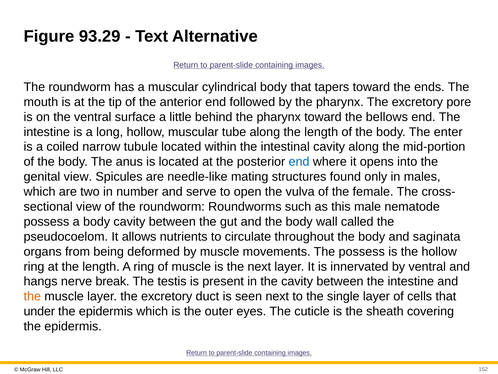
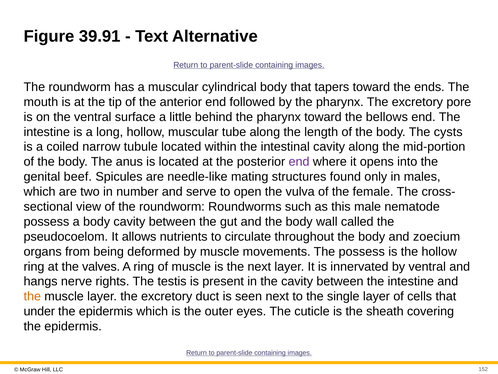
93.29: 93.29 -> 39.91
enter: enter -> cysts
end at (299, 162) colour: blue -> purple
genital view: view -> beef
saginata: saginata -> zoecium
at the length: length -> valves
break: break -> rights
